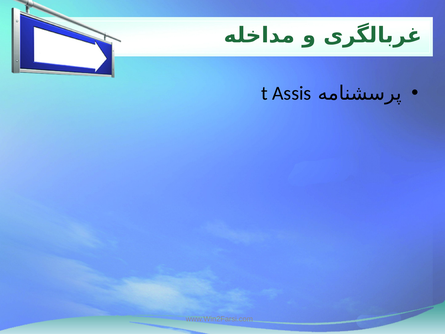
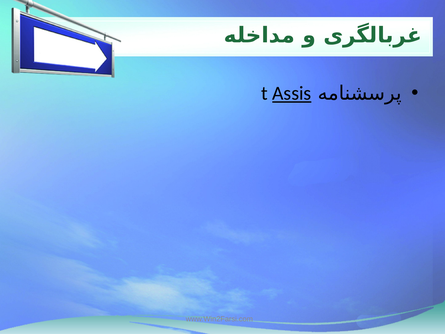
Assis underline: none -> present
